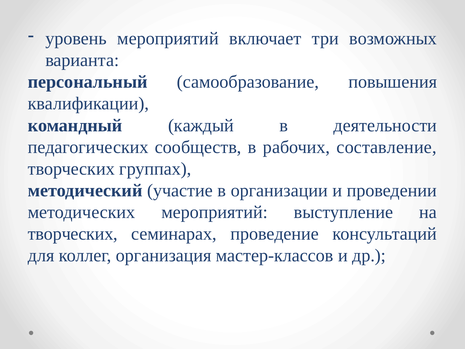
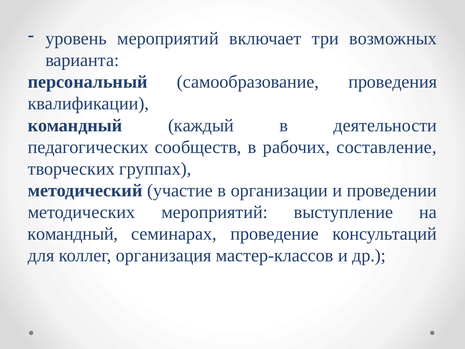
повышения: повышения -> проведения
творческих at (73, 234): творческих -> командный
